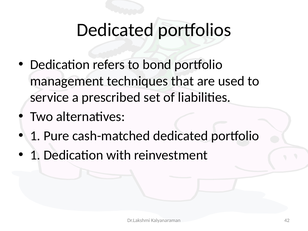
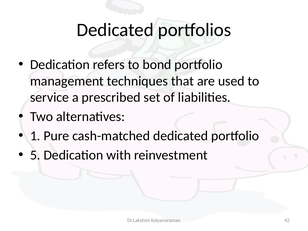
1 at (35, 155): 1 -> 5
